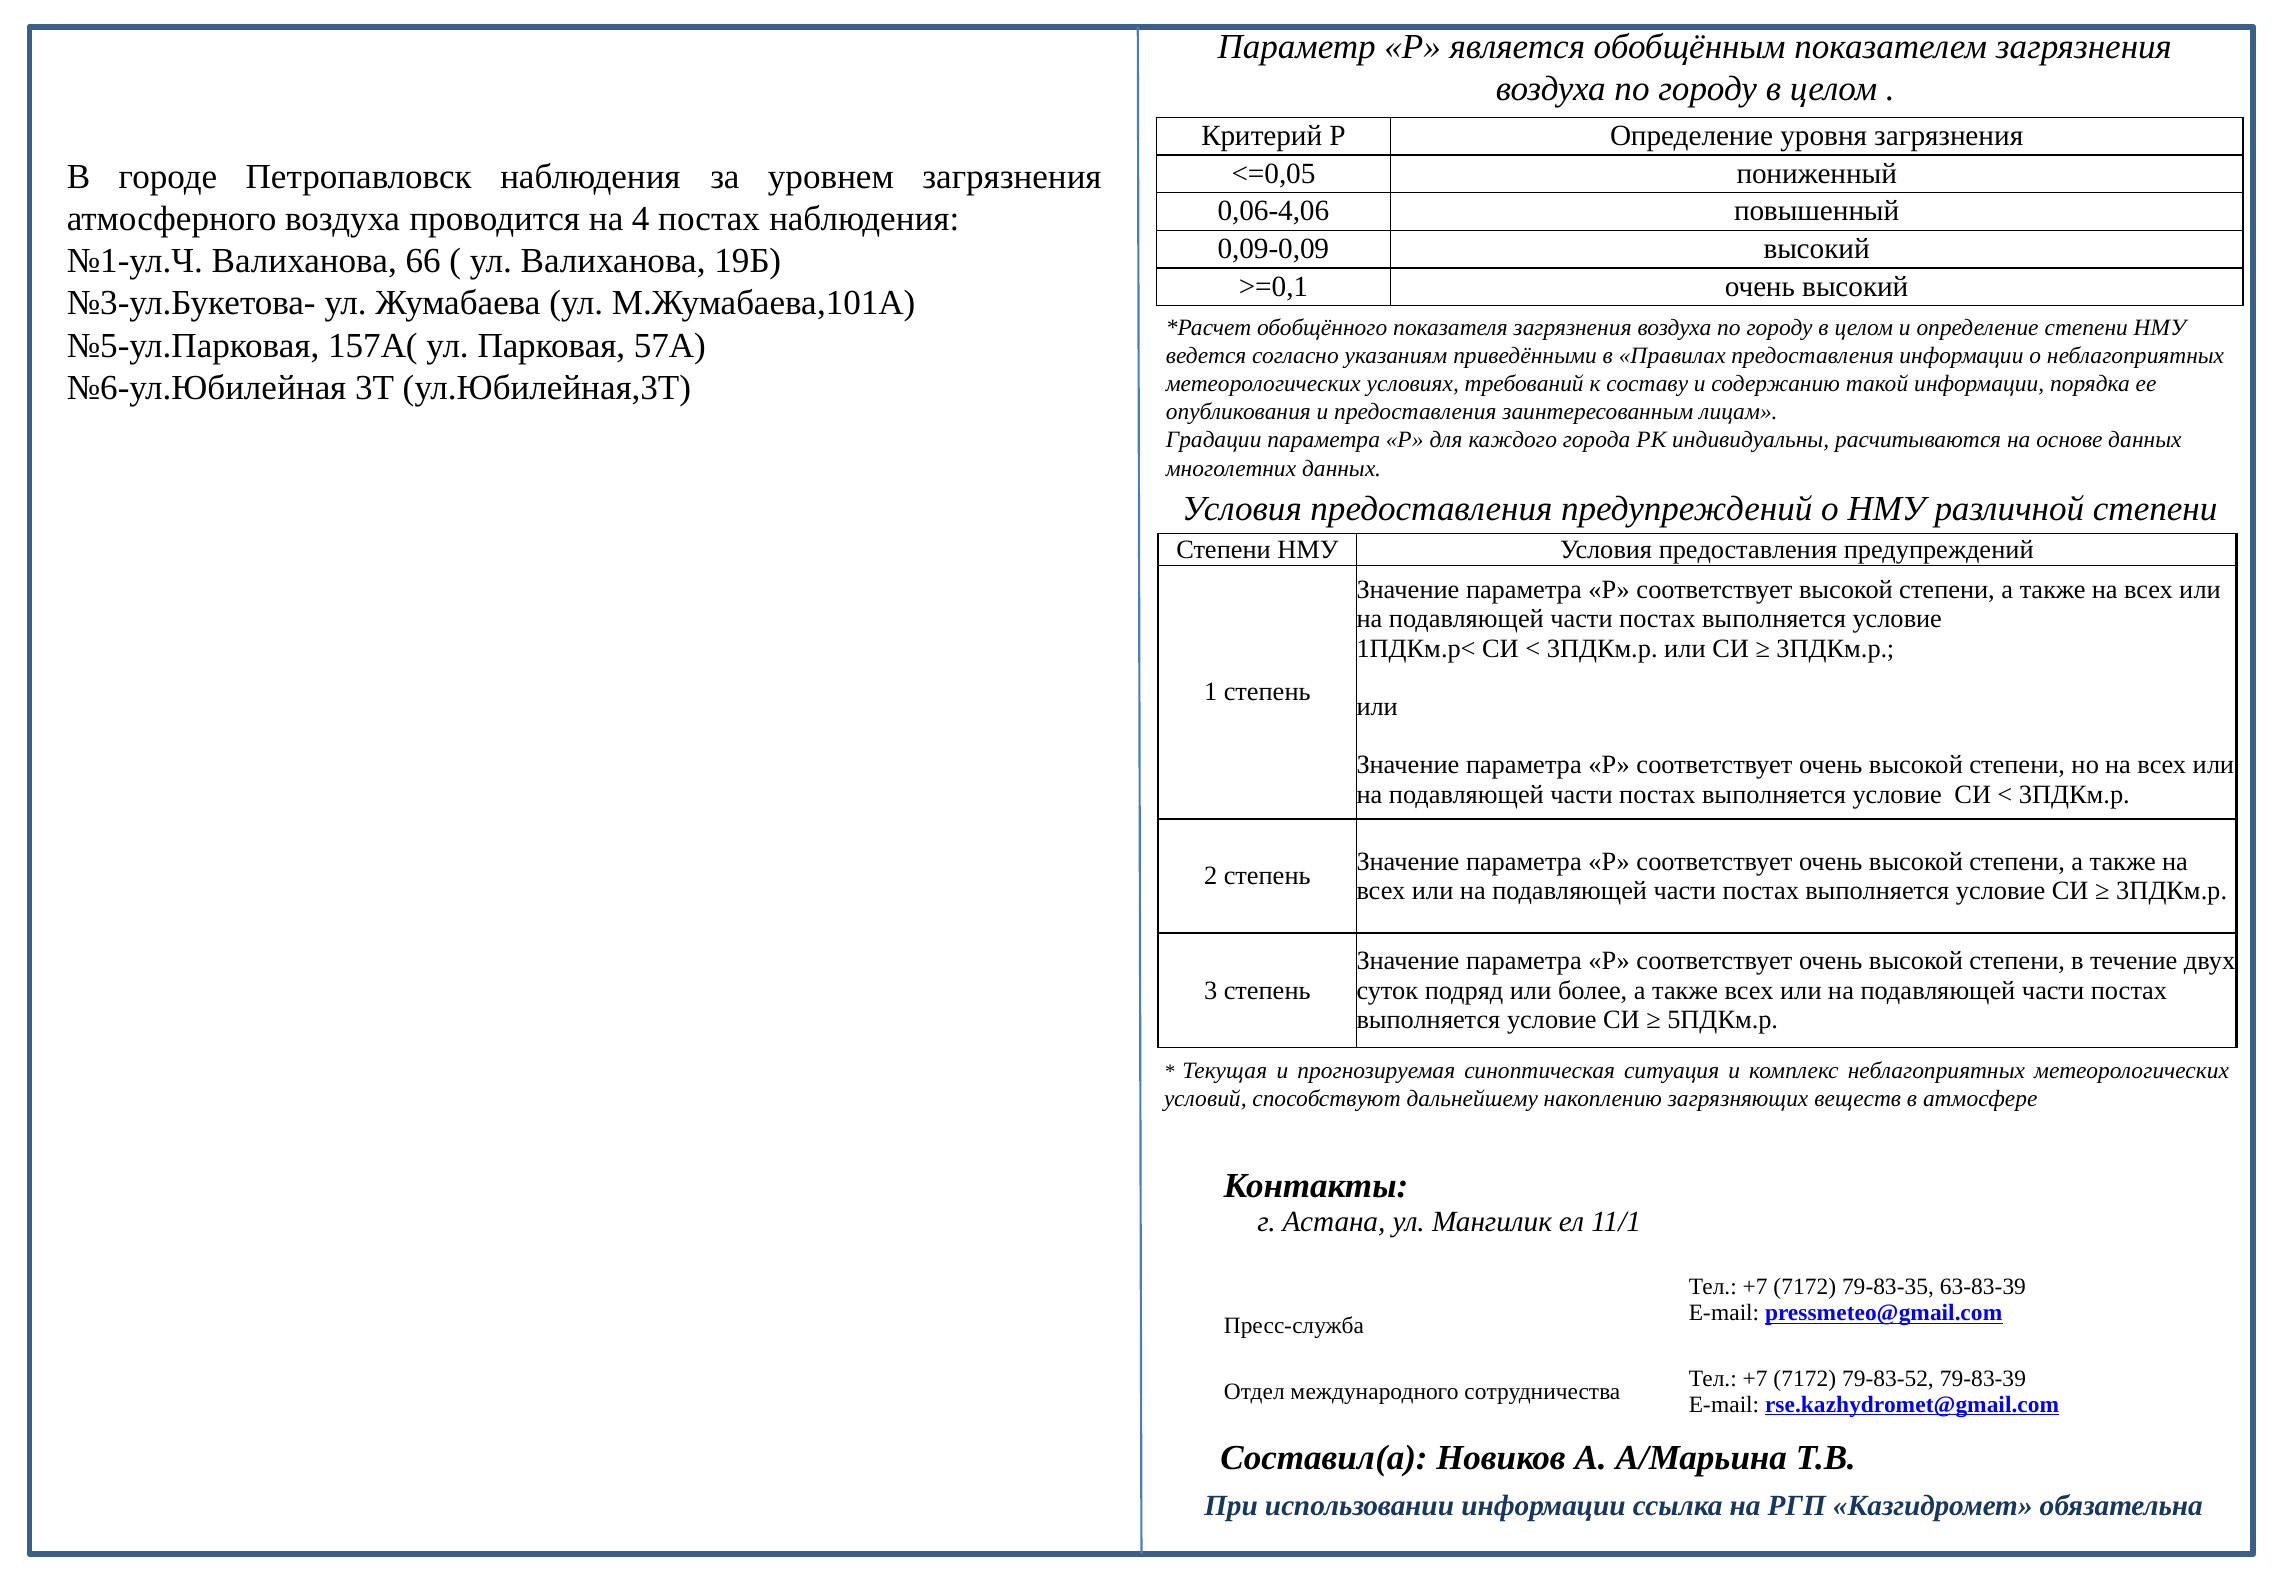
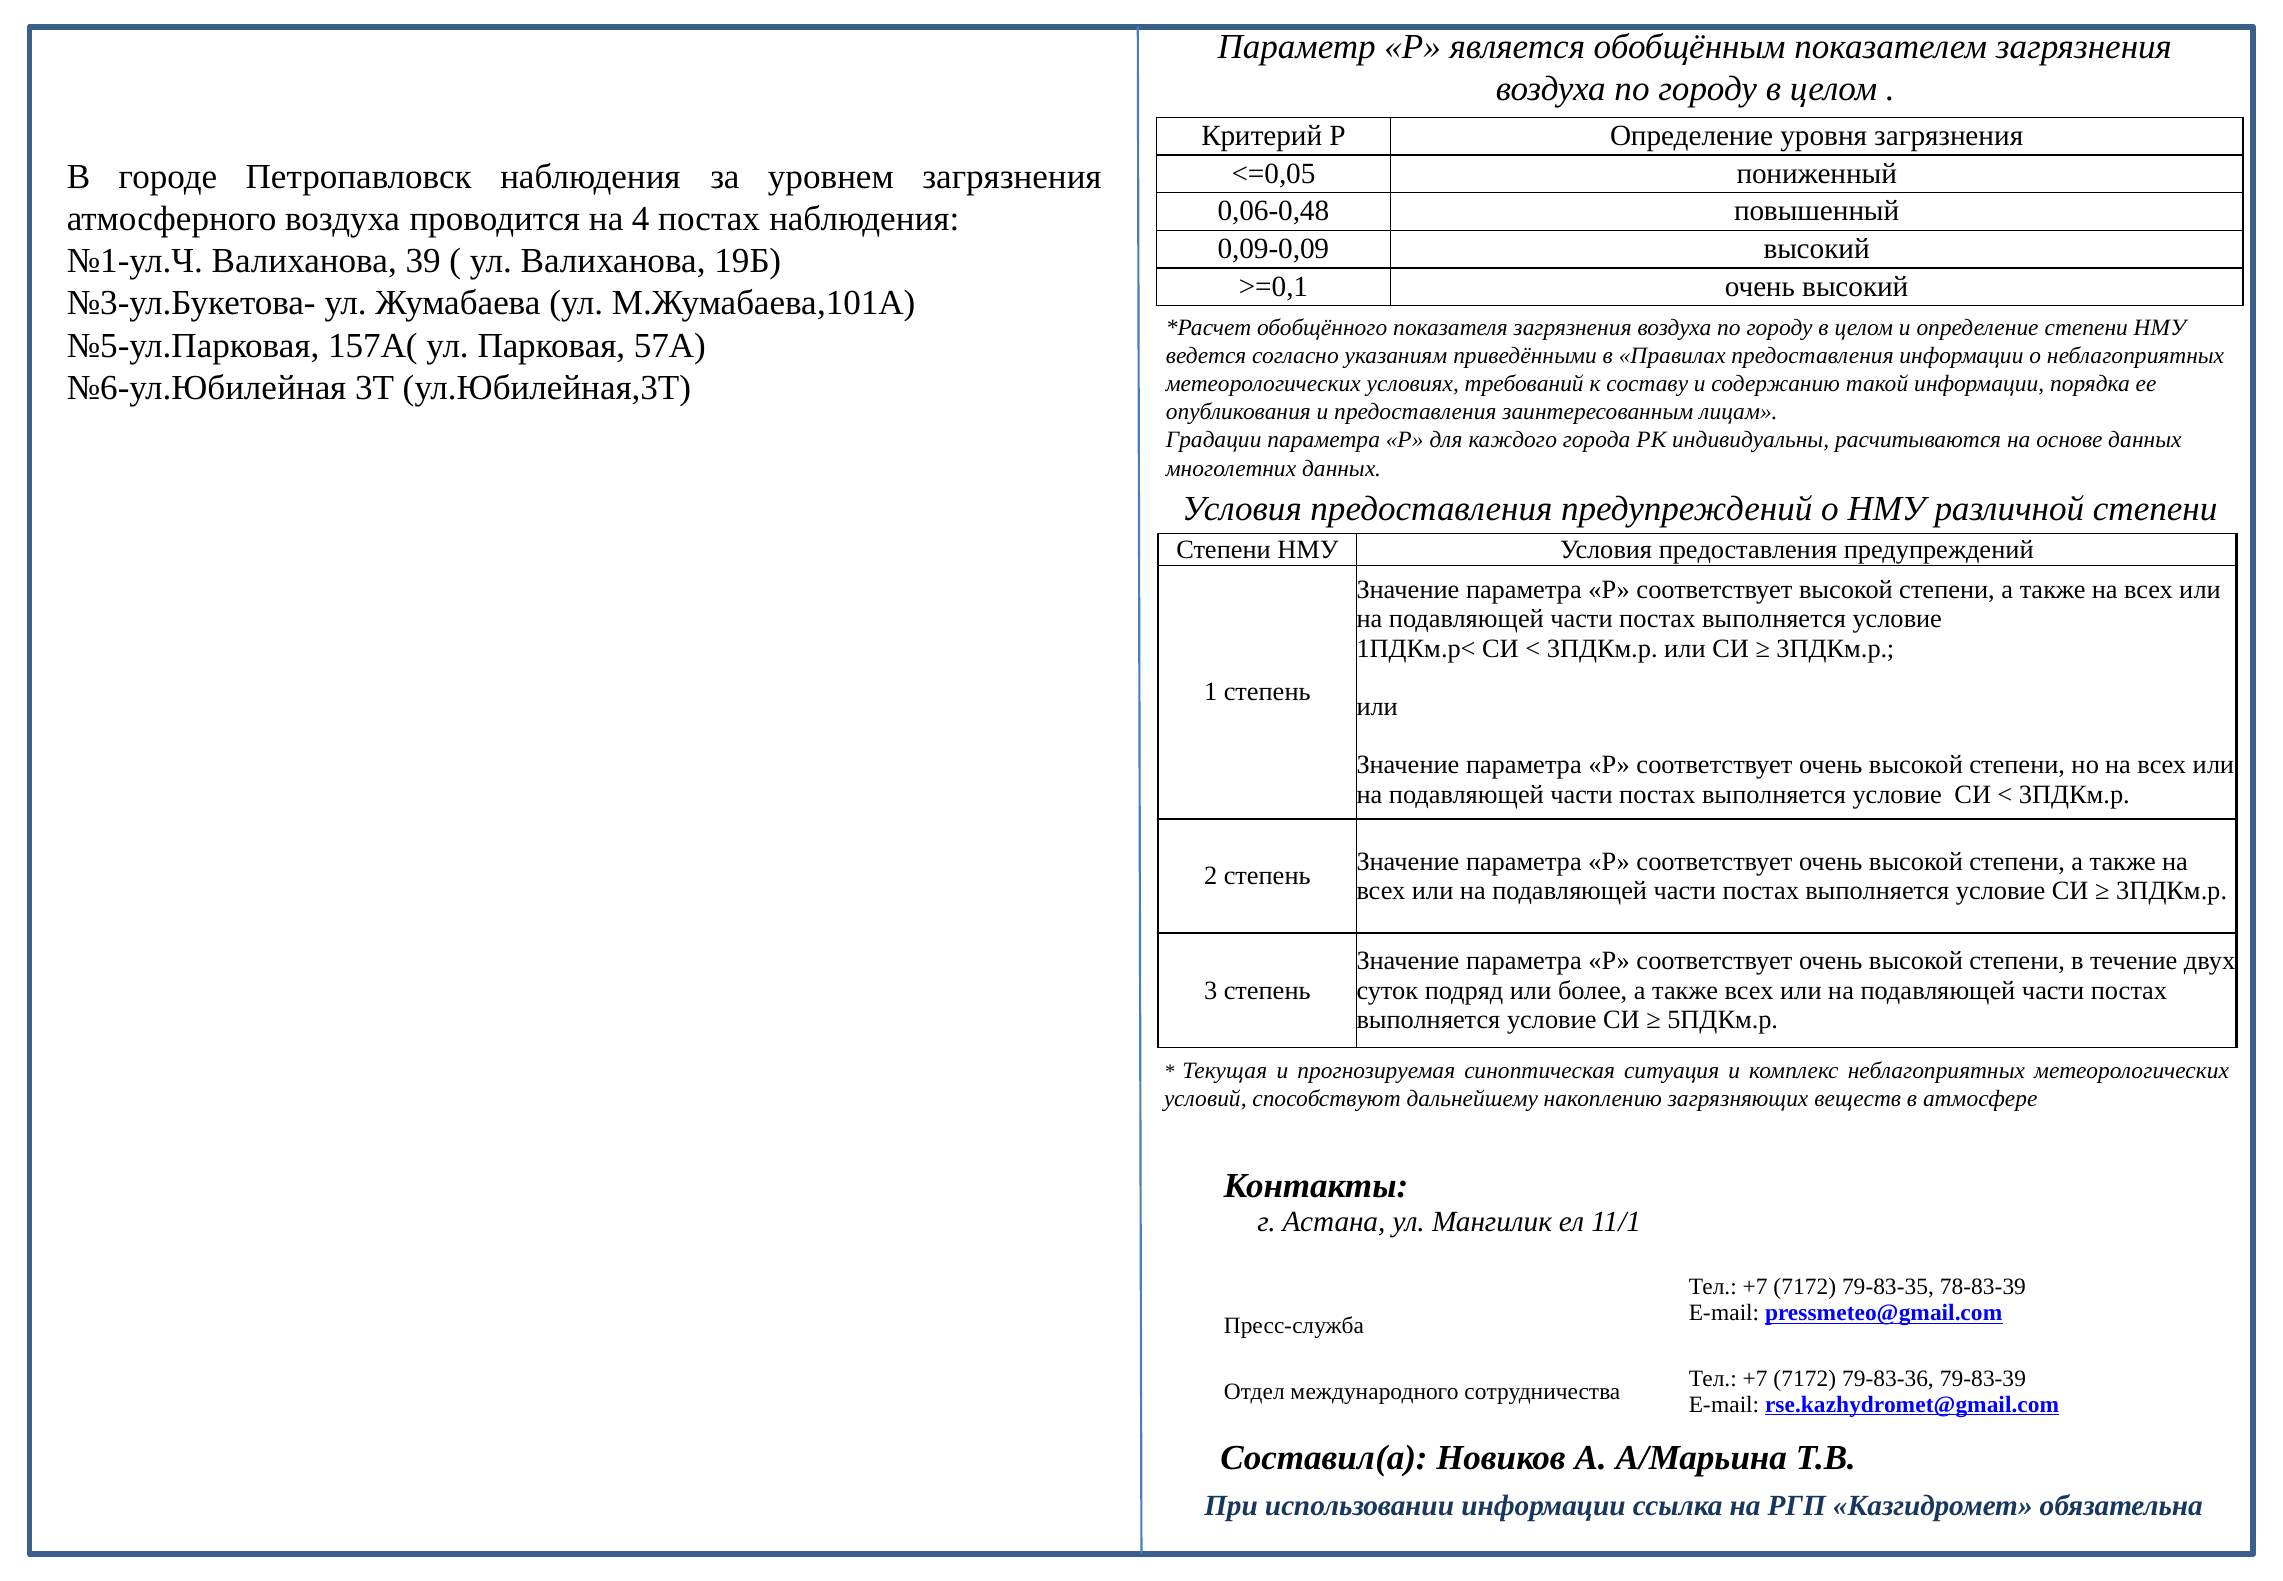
0,06-4,06: 0,06-4,06 -> 0,06-0,48
66: 66 -> 39
63-83-39: 63-83-39 -> 78-83-39
79-83-52: 79-83-52 -> 79-83-36
